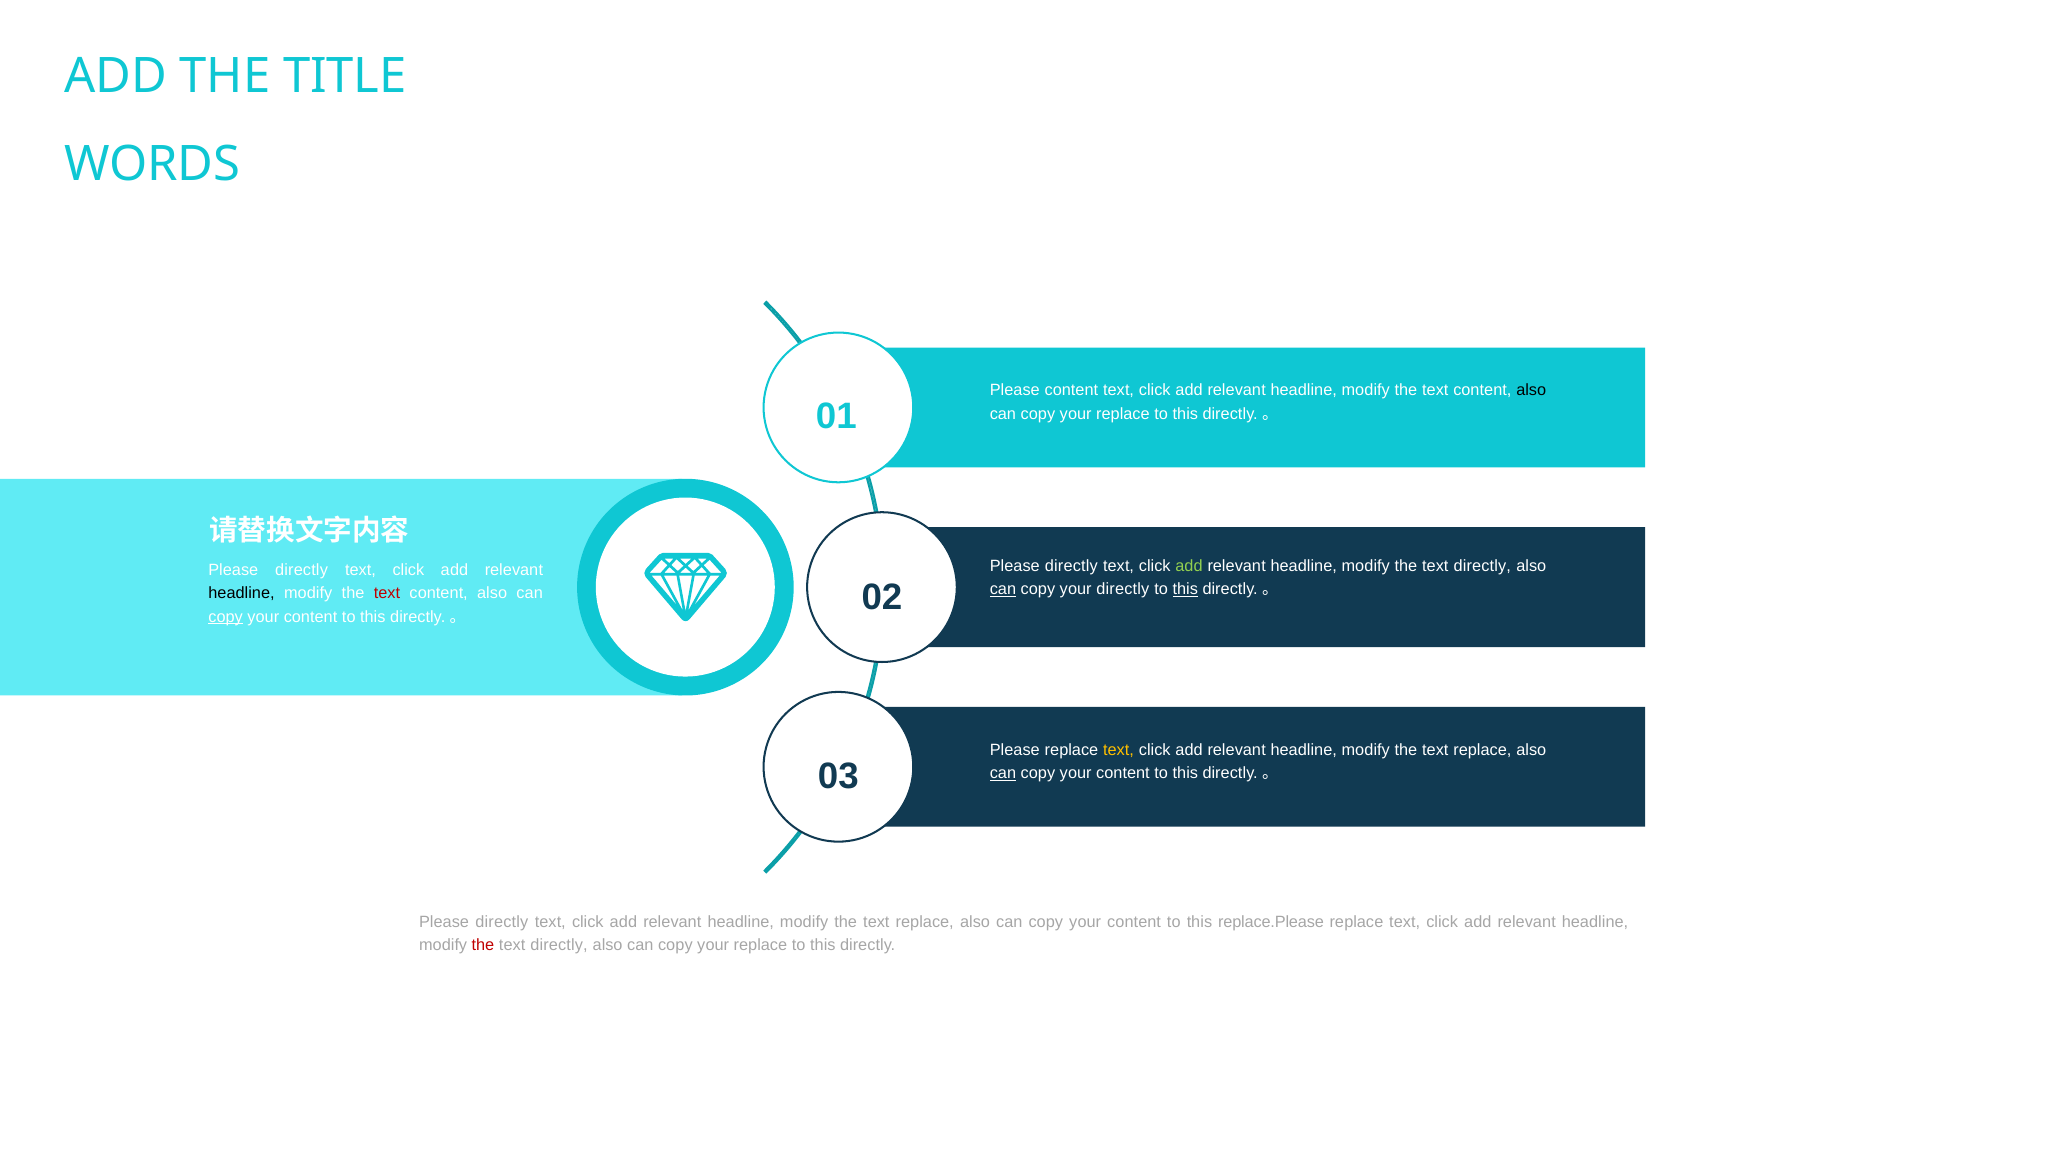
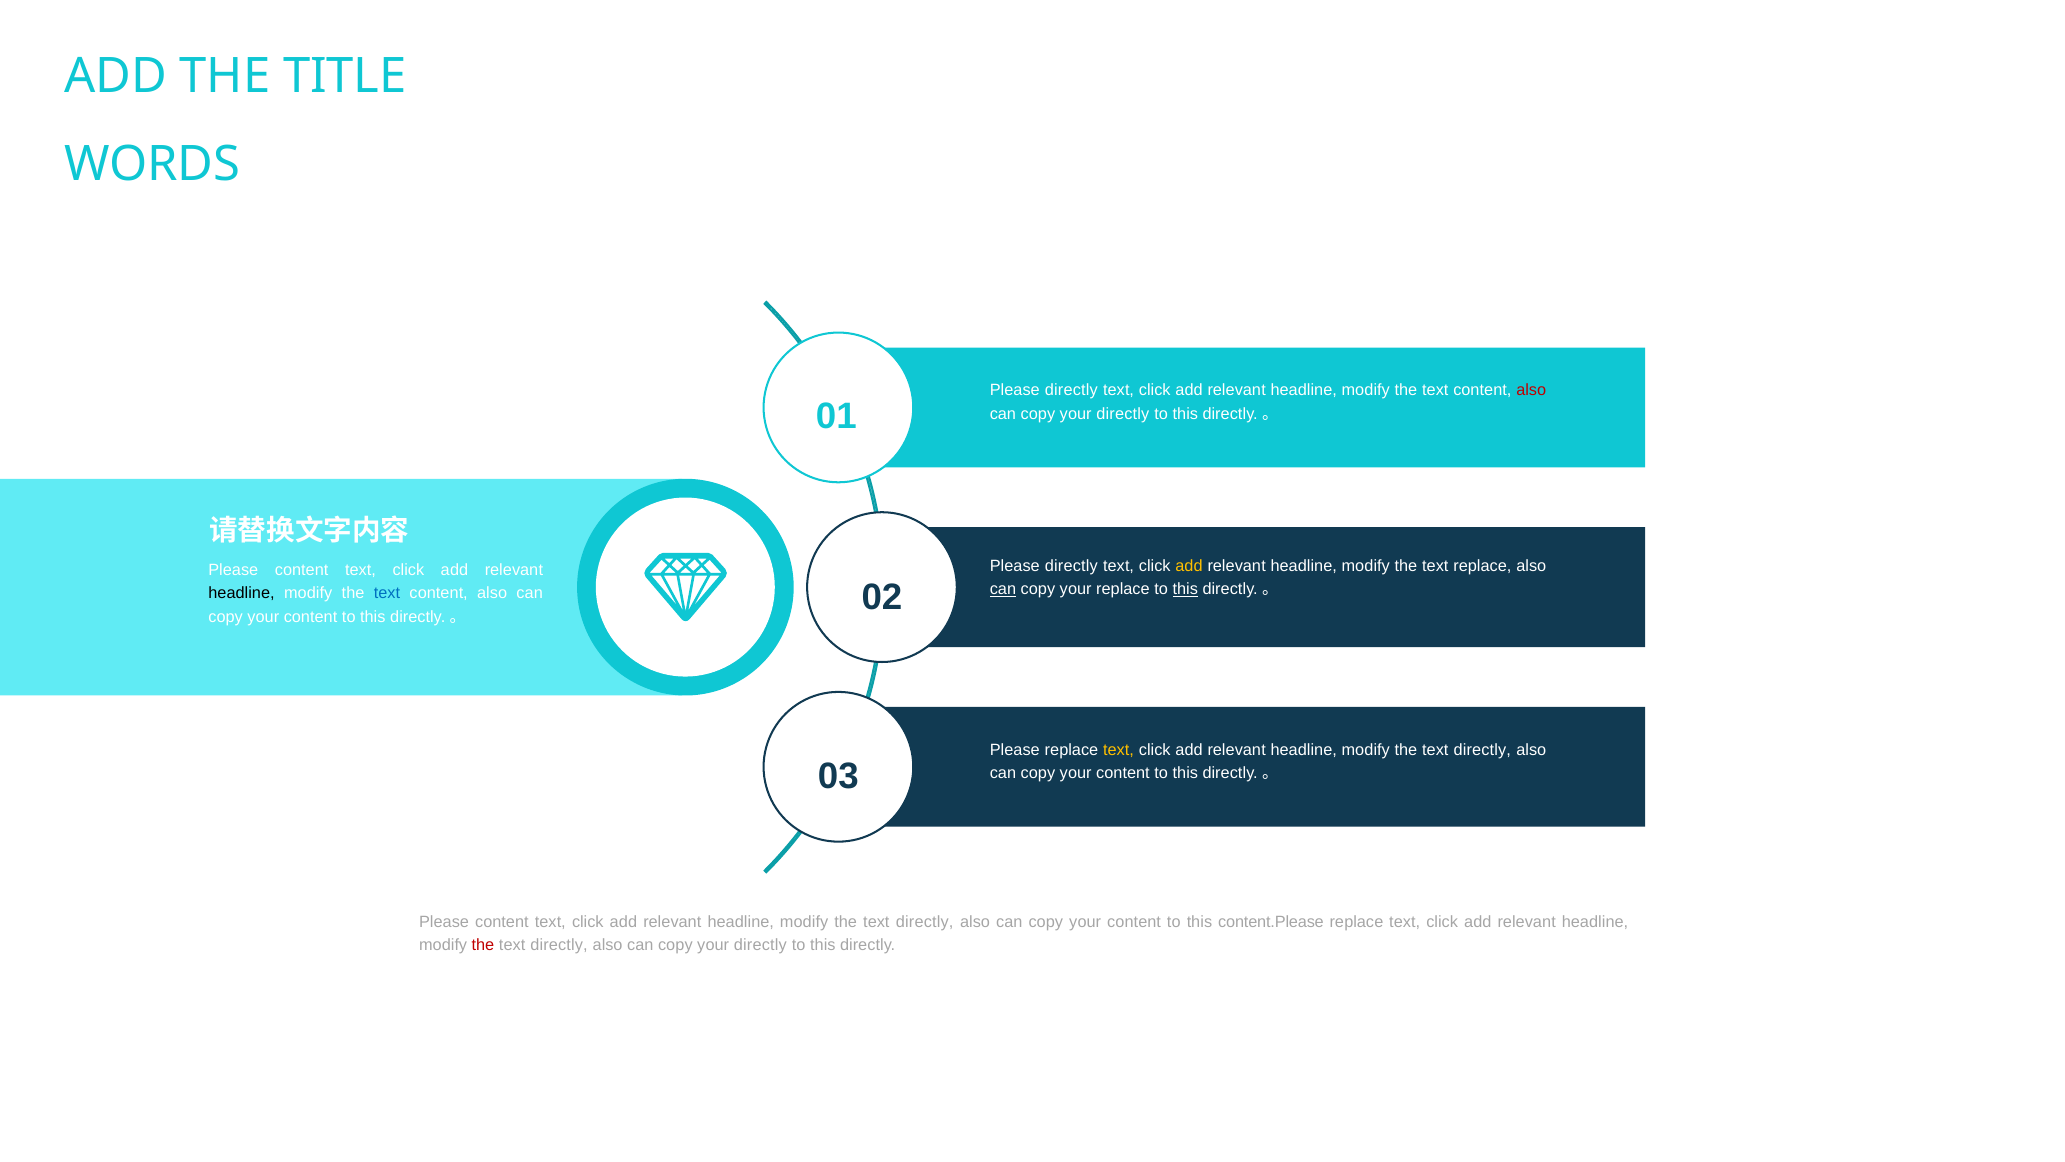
content at (1071, 390): content -> directly
also at (1531, 390) colour: black -> red
replace at (1123, 414): replace -> directly
add at (1189, 565) colour: light green -> yellow
directly at (1482, 565): directly -> replace
directly at (302, 570): directly -> content
your directly: directly -> replace
text at (387, 593) colour: red -> blue
copy at (226, 617) underline: present -> none
replace at (1482, 750): replace -> directly
can at (1003, 773) underline: present -> none
directly at (502, 922): directly -> content
replace at (925, 922): replace -> directly
replace.Please: replace.Please -> content.Please
replace at (760, 945): replace -> directly
